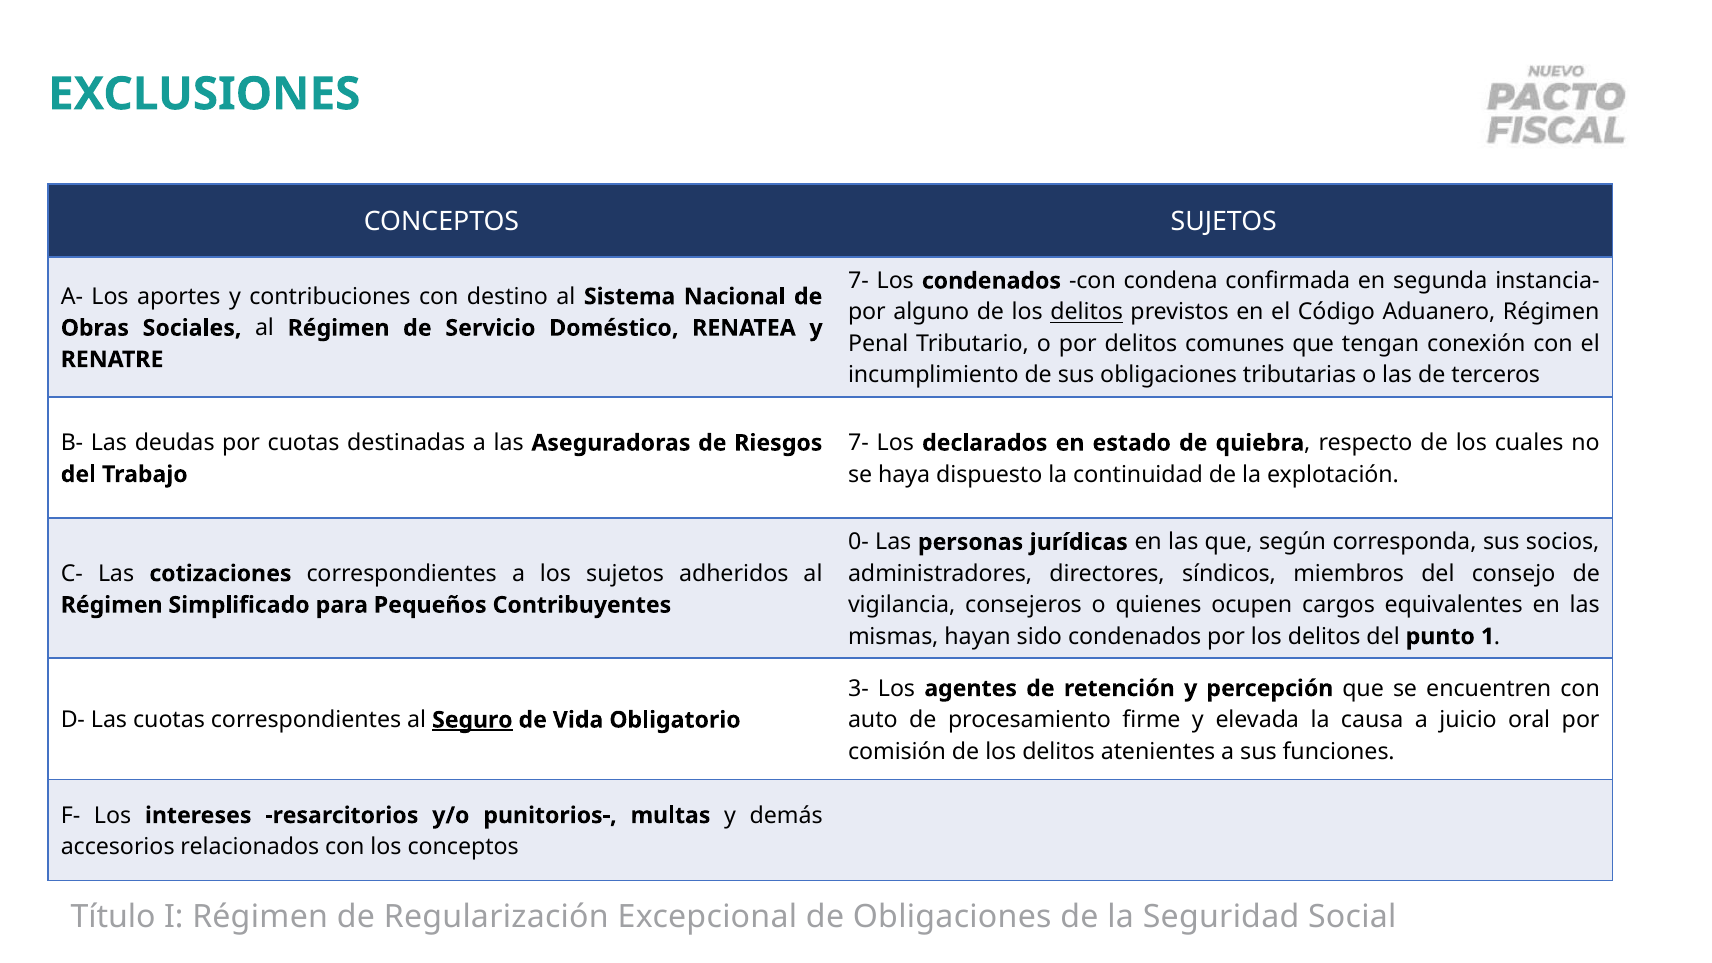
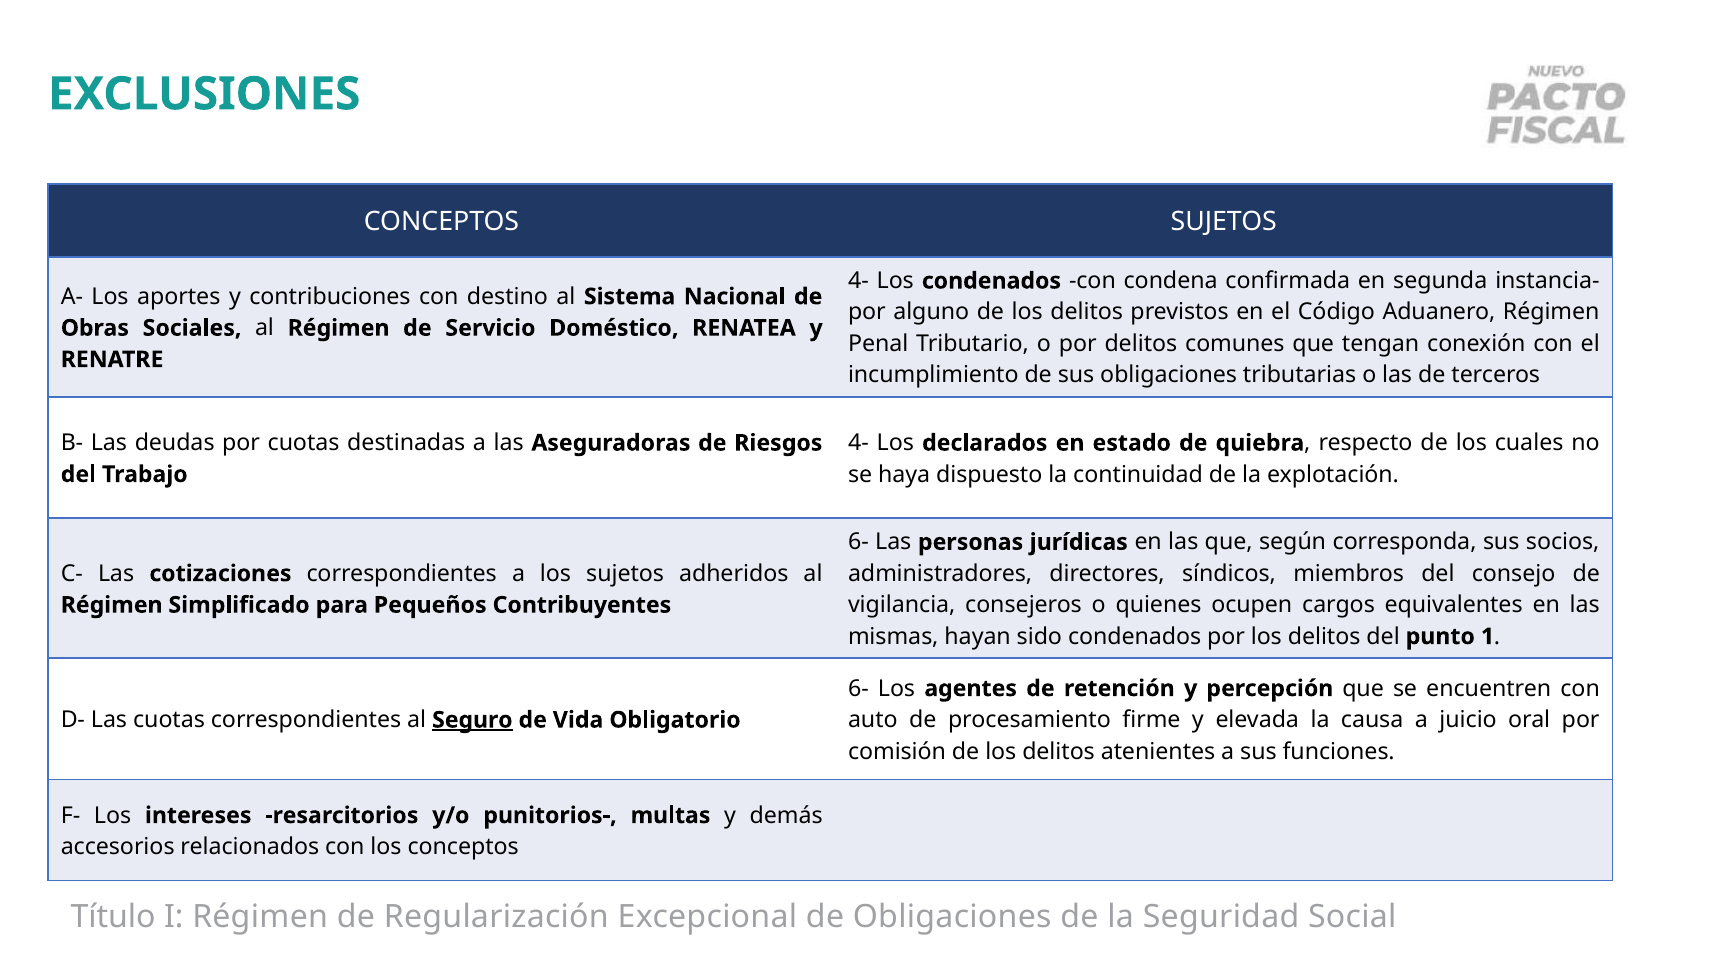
7- at (858, 281): 7- -> 4-
delitos at (1087, 312) underline: present -> none
7- at (858, 443): 7- -> 4-
0- at (858, 542): 0- -> 6-
3- at (858, 688): 3- -> 6-
